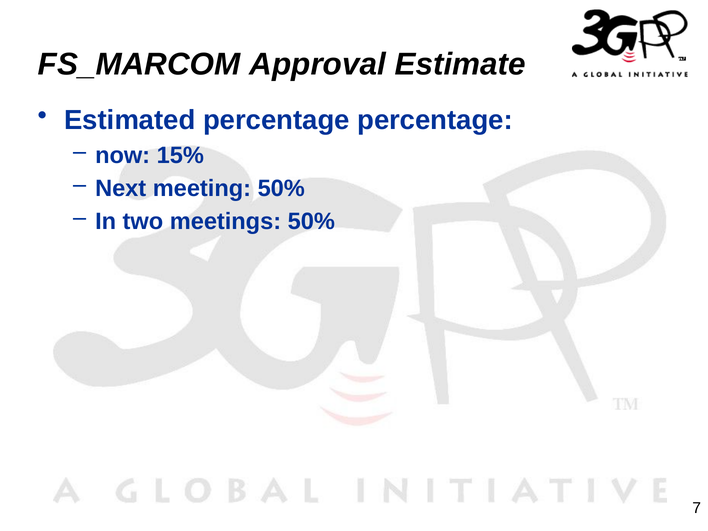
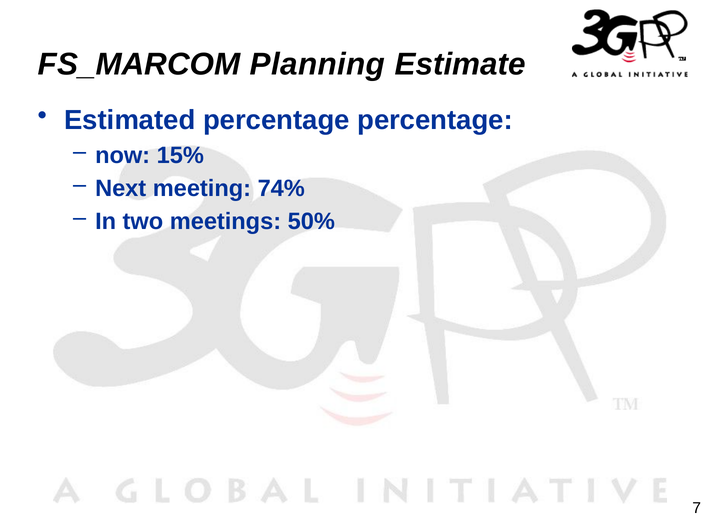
Approval: Approval -> Planning
meeting 50%: 50% -> 74%
